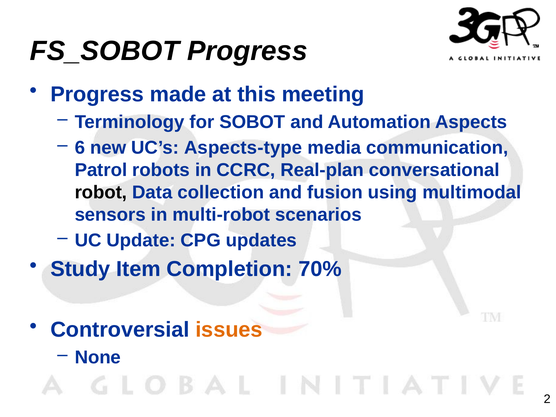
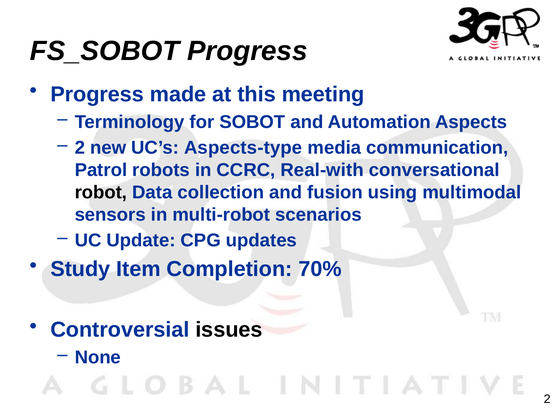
6 at (80, 148): 6 -> 2
Real-plan: Real-plan -> Real-with
issues colour: orange -> black
